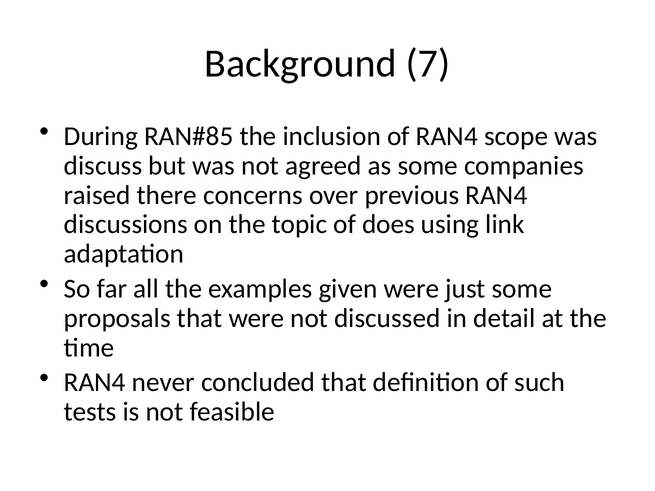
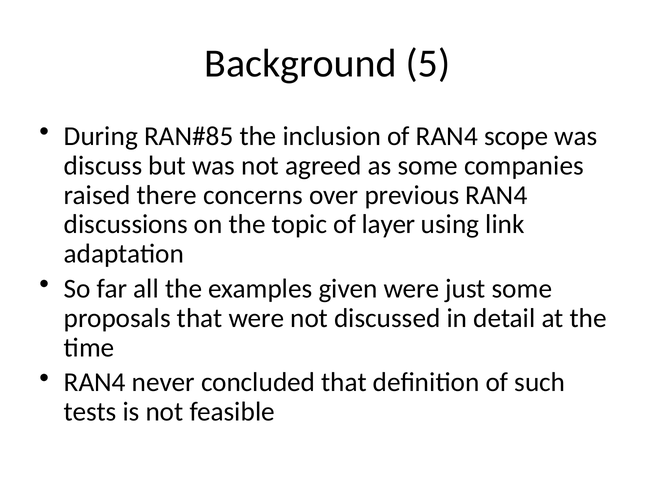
7: 7 -> 5
does: does -> layer
